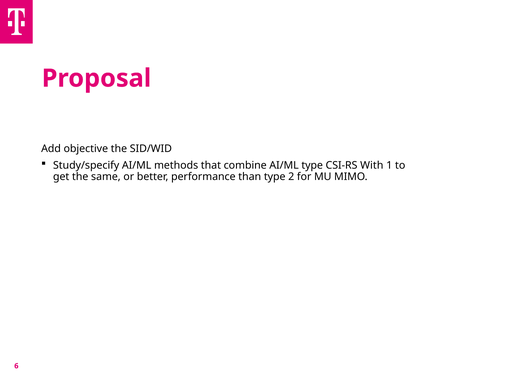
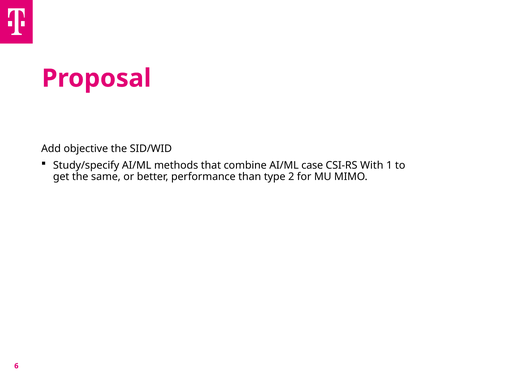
AI/ML type: type -> case
